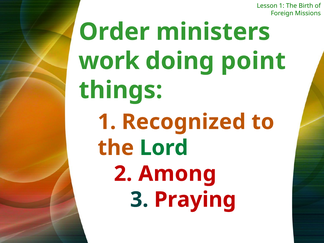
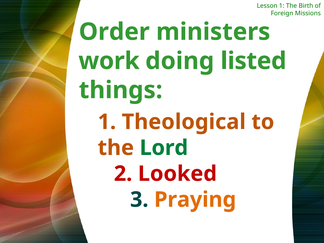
point: point -> listed
Recognized: Recognized -> Theological
Among: Among -> Looked
Praying colour: red -> orange
